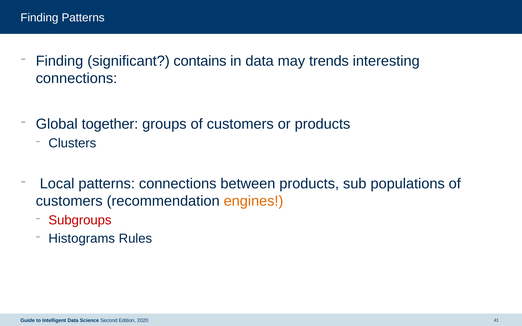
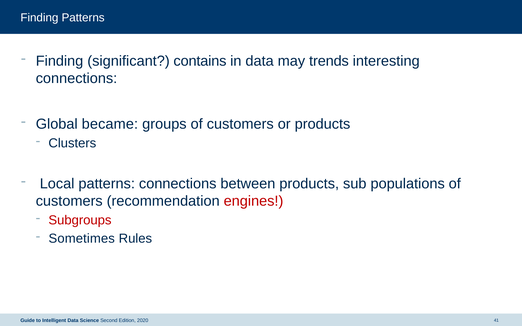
together: together -> became
engines colour: orange -> red
Histograms: Histograms -> Sometimes
